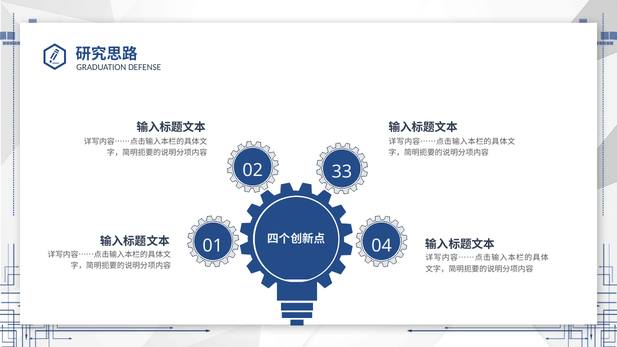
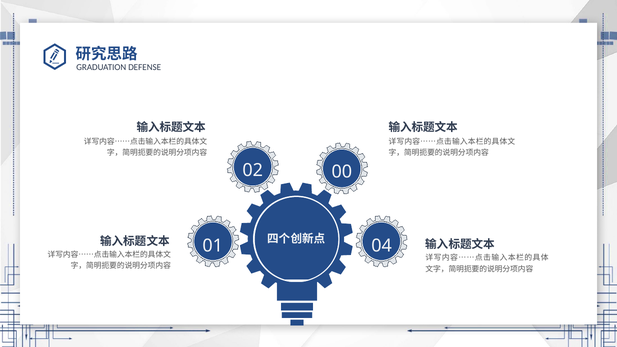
33: 33 -> 00
